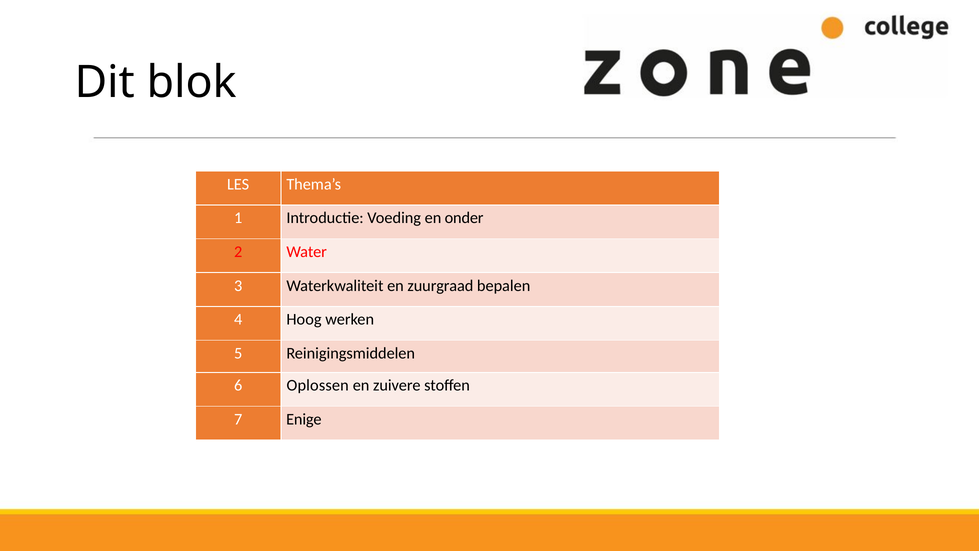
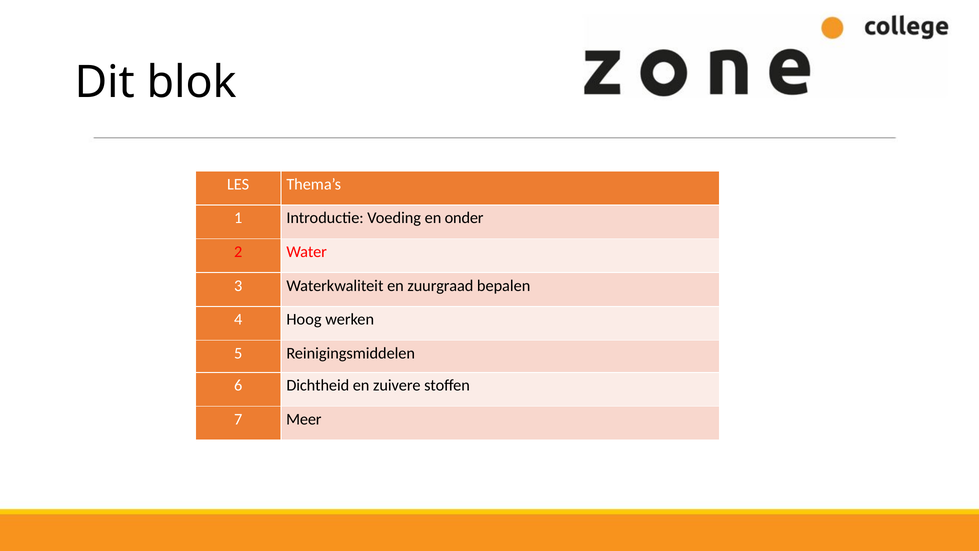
Oplossen: Oplossen -> Dichtheid
Enige: Enige -> Meer
